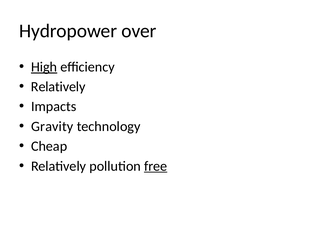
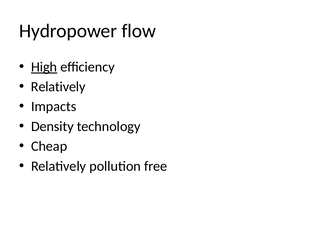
over: over -> flow
Gravity: Gravity -> Density
free underline: present -> none
